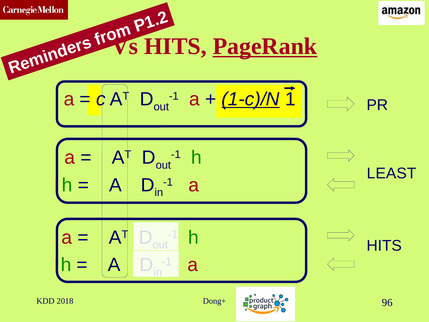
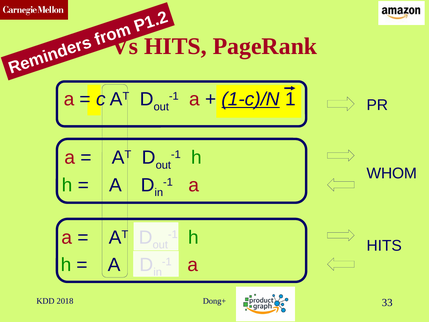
PageRank underline: present -> none
LEAST: LEAST -> WHOM
96: 96 -> 33
